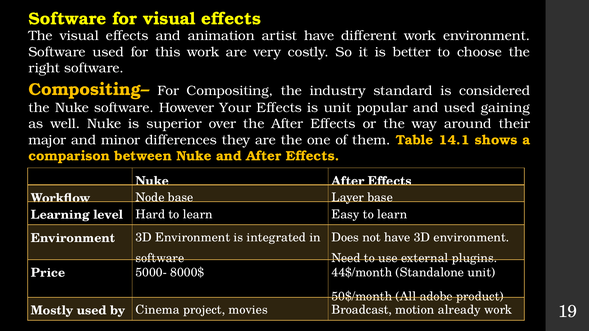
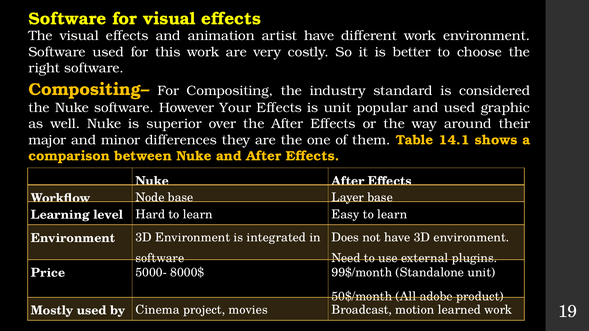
gaining: gaining -> graphic
44$/month: 44$/month -> 99$/month
already: already -> learned
